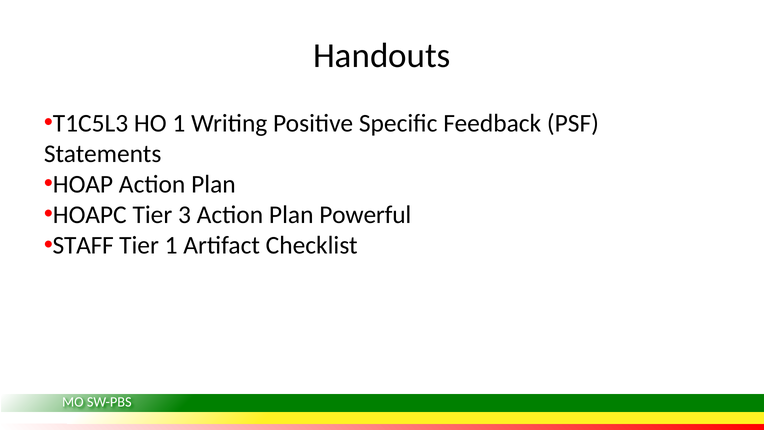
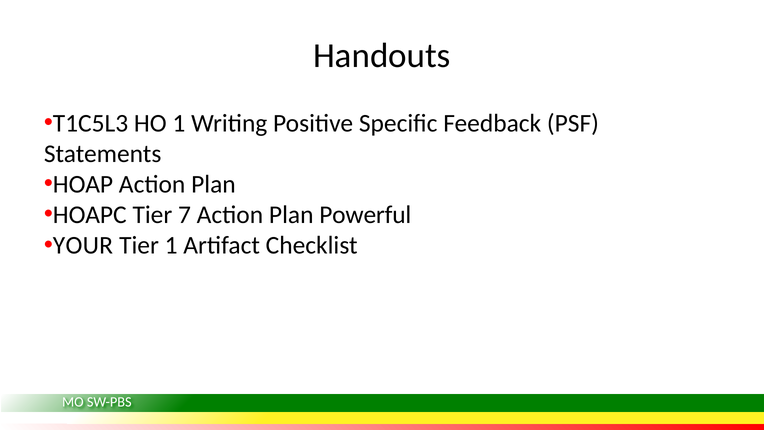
3: 3 -> 7
STAFF: STAFF -> YOUR
